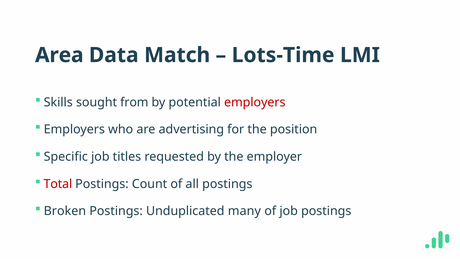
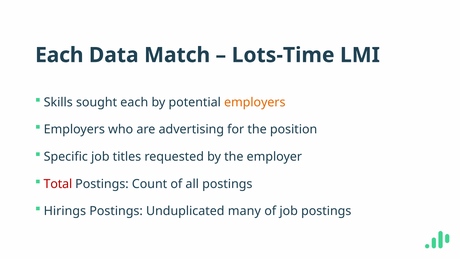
Area at (59, 55): Area -> Each
sought from: from -> each
employers at (255, 102) colour: red -> orange
Broken: Broken -> Hirings
